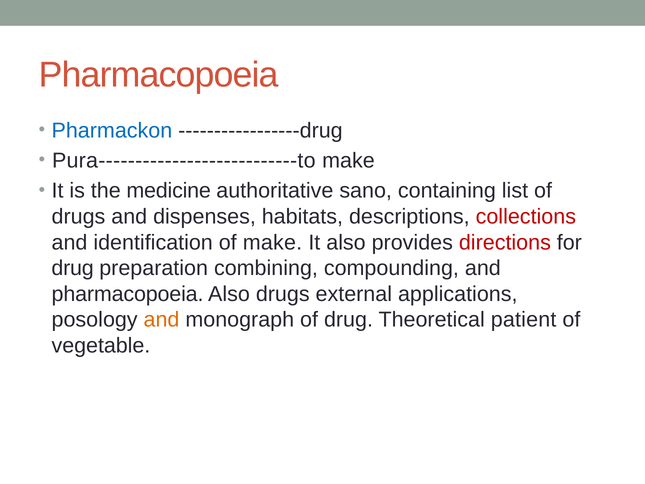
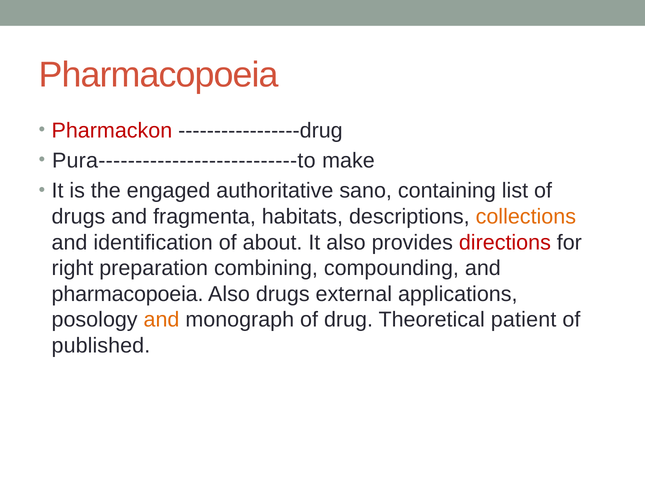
Pharmackon colour: blue -> red
medicine: medicine -> engaged
dispenses: dispenses -> fragmenta
collections colour: red -> orange
of make: make -> about
drug at (73, 268): drug -> right
vegetable: vegetable -> published
